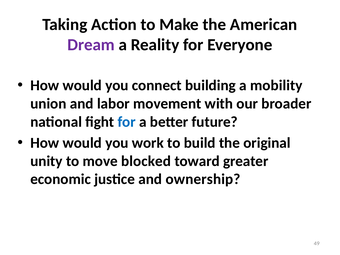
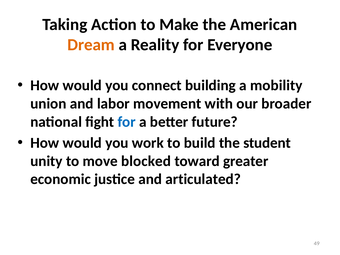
Dream colour: purple -> orange
original: original -> student
ownership: ownership -> articulated
